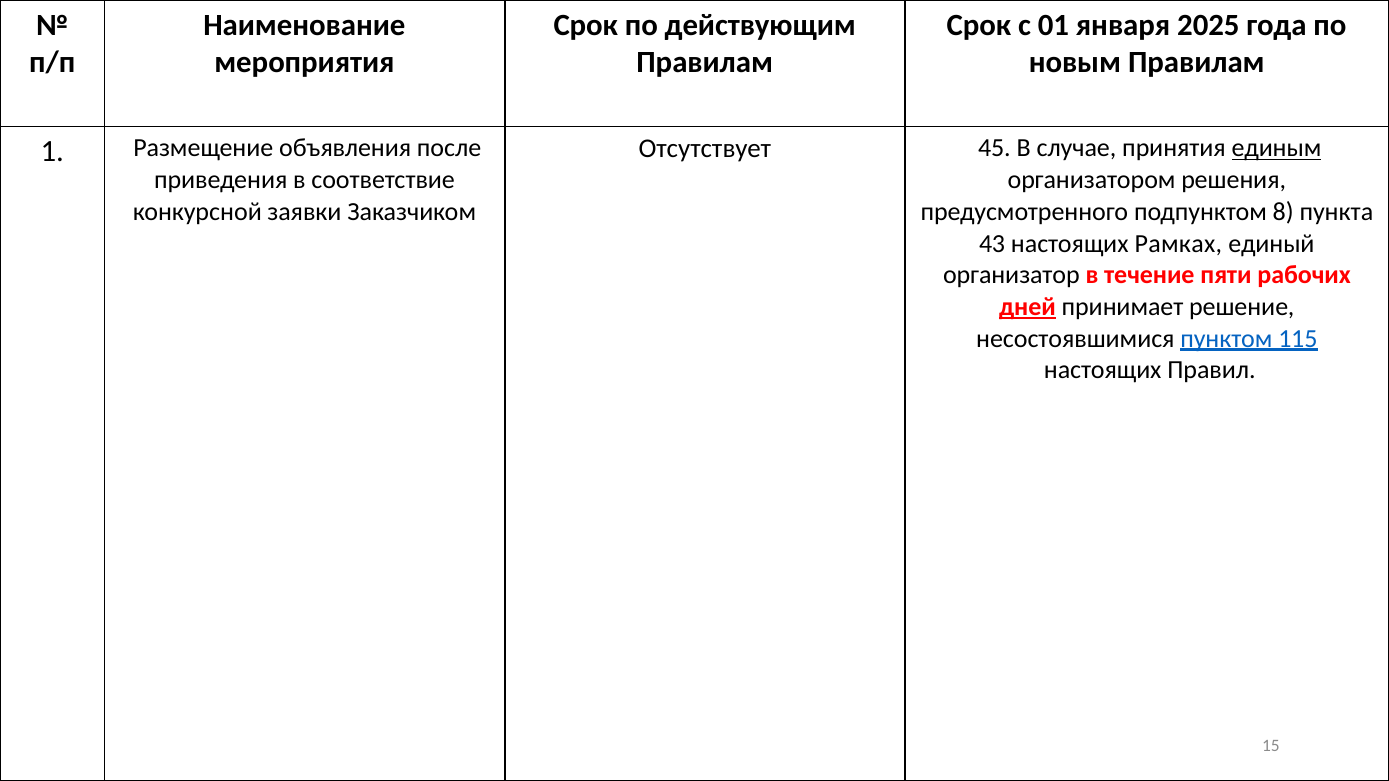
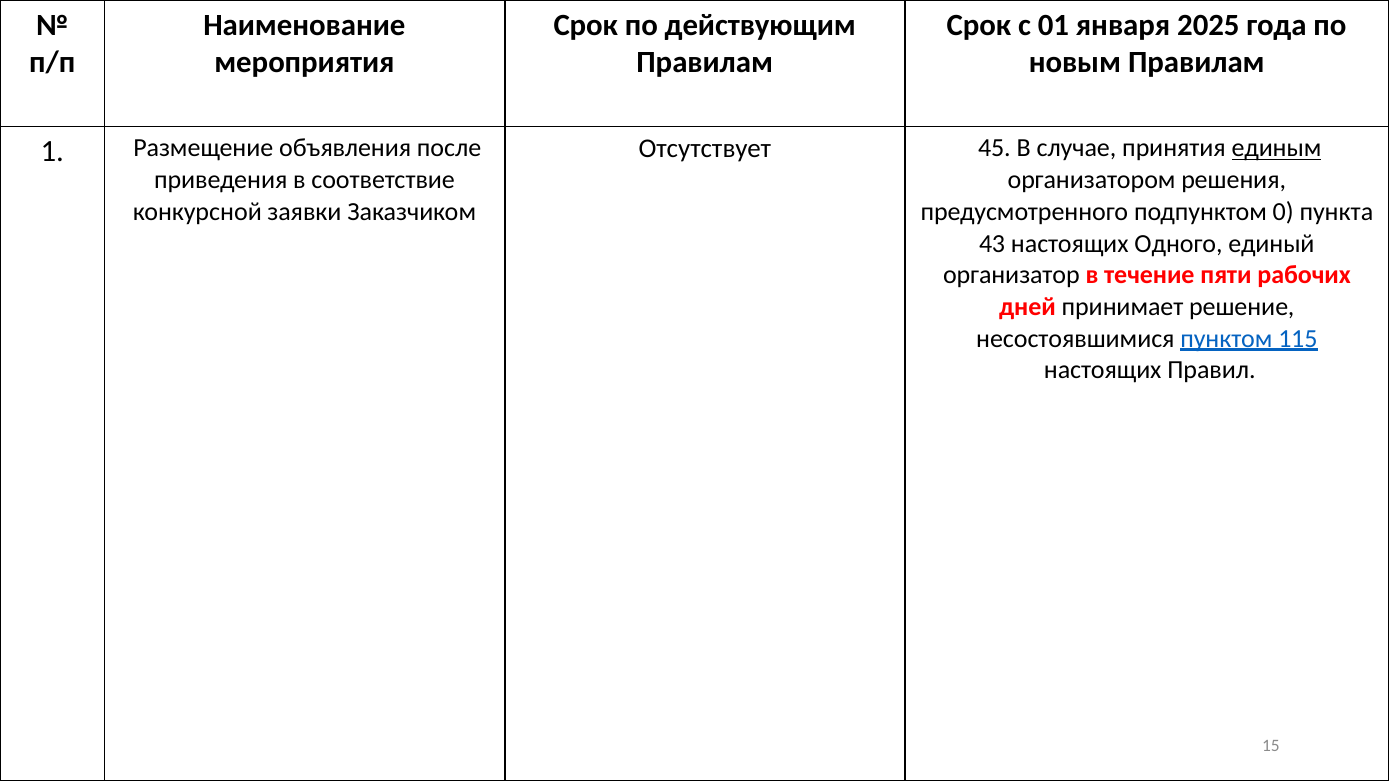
8: 8 -> 0
Рамках: Рамках -> Одного
дней underline: present -> none
